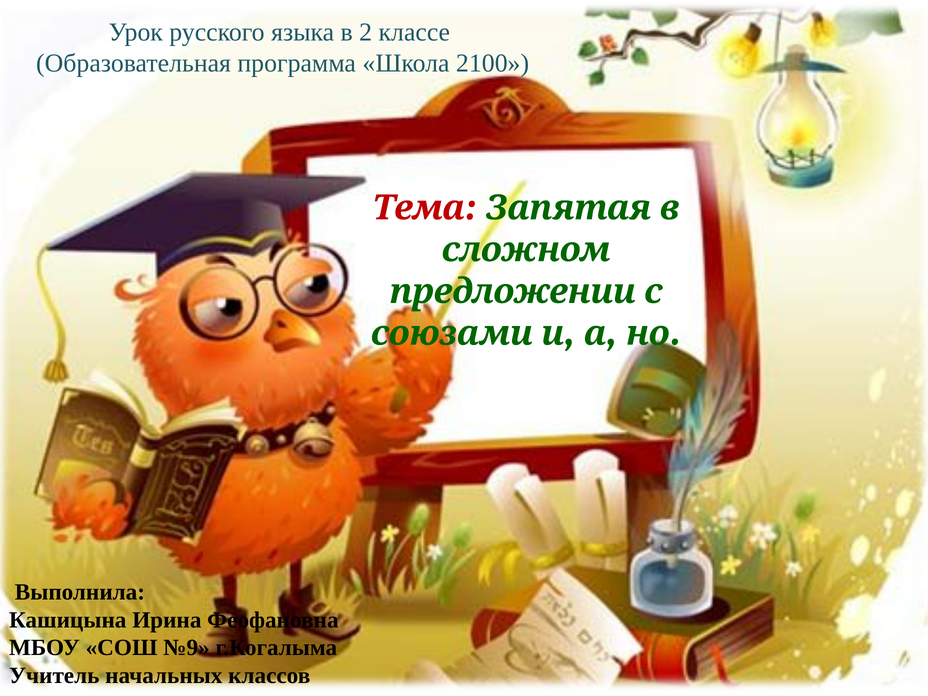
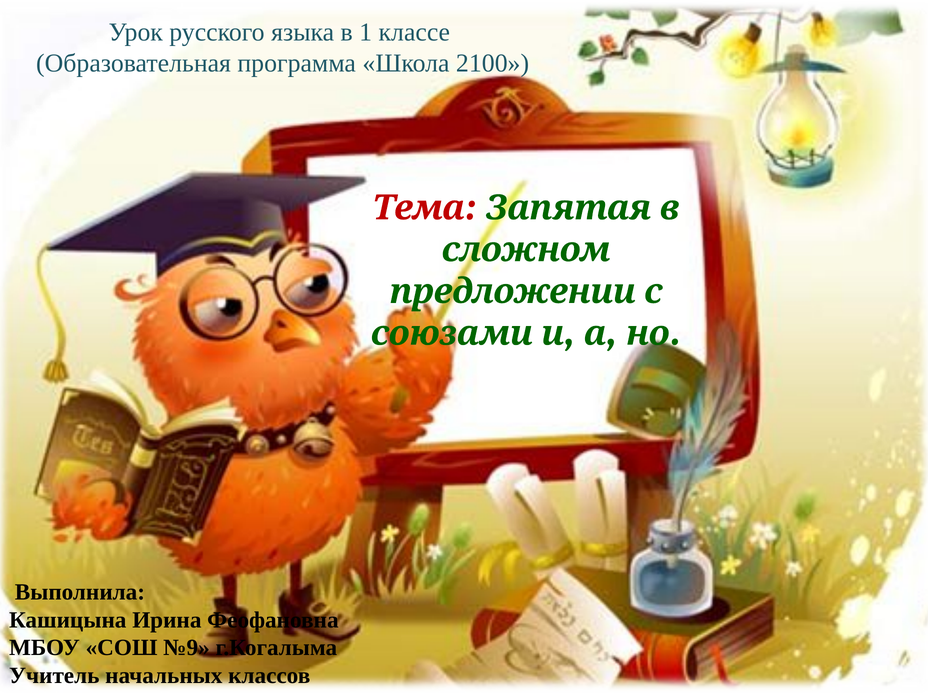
2: 2 -> 1
